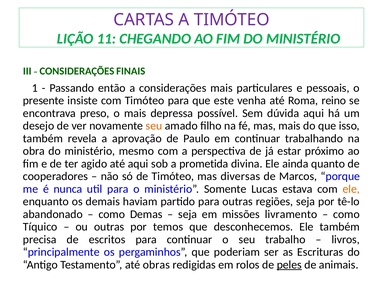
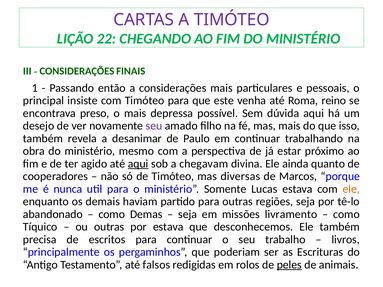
11: 11 -> 22
presente: presente -> principal
seu at (154, 126) colour: orange -> purple
aprovação: aprovação -> desanimar
aqui at (138, 164) underline: none -> present
prometida: prometida -> chegavam
por temos: temos -> estava
obras: obras -> falsos
